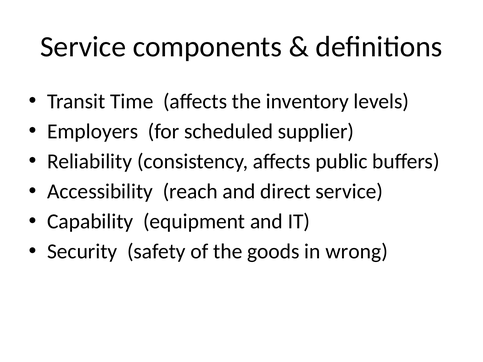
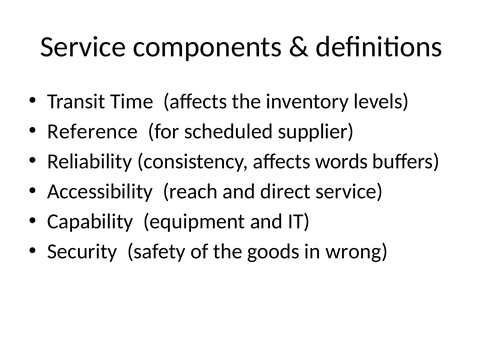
Employers: Employers -> Reference
public: public -> words
